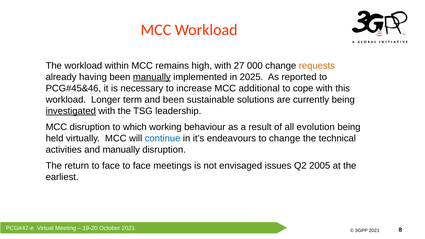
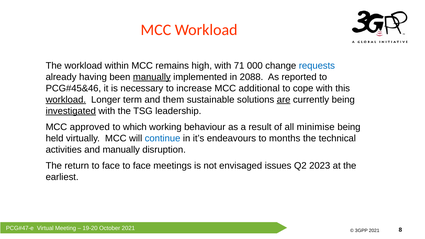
27: 27 -> 71
requests colour: orange -> blue
2025: 2025 -> 2088
workload at (66, 100) underline: none -> present
and been: been -> them
are underline: none -> present
MCC disruption: disruption -> approved
evolution: evolution -> minimise
to change: change -> months
2005: 2005 -> 2023
